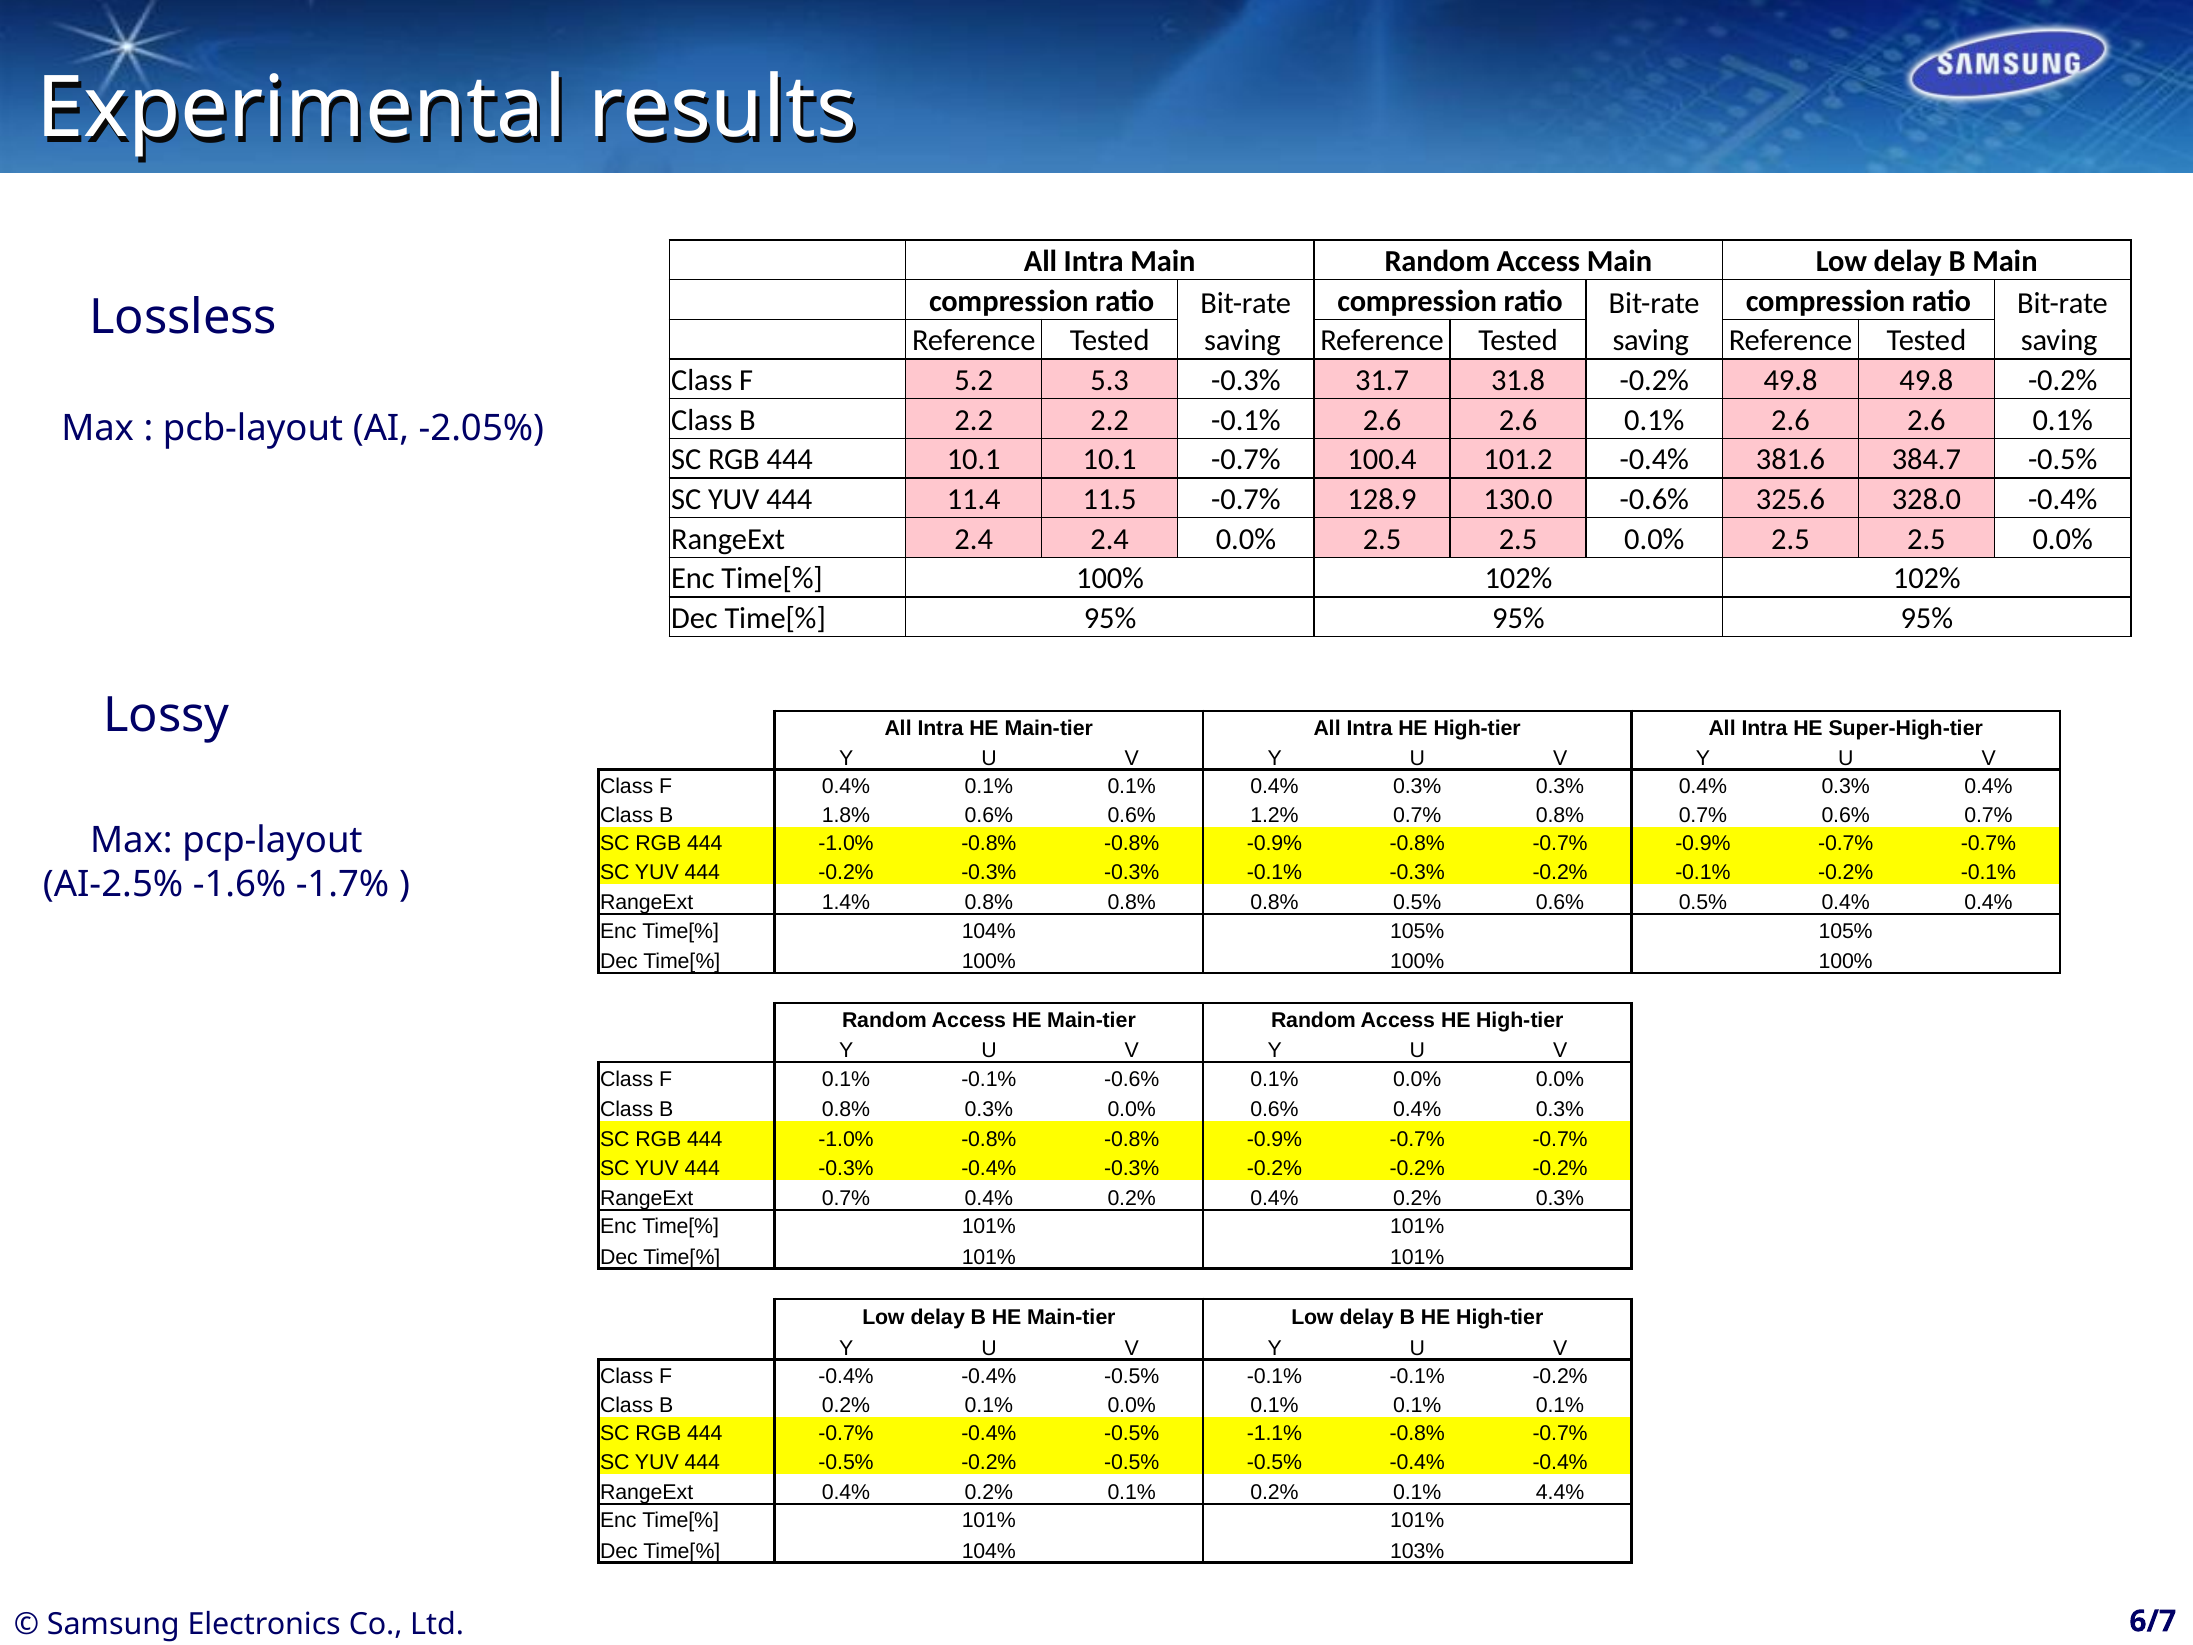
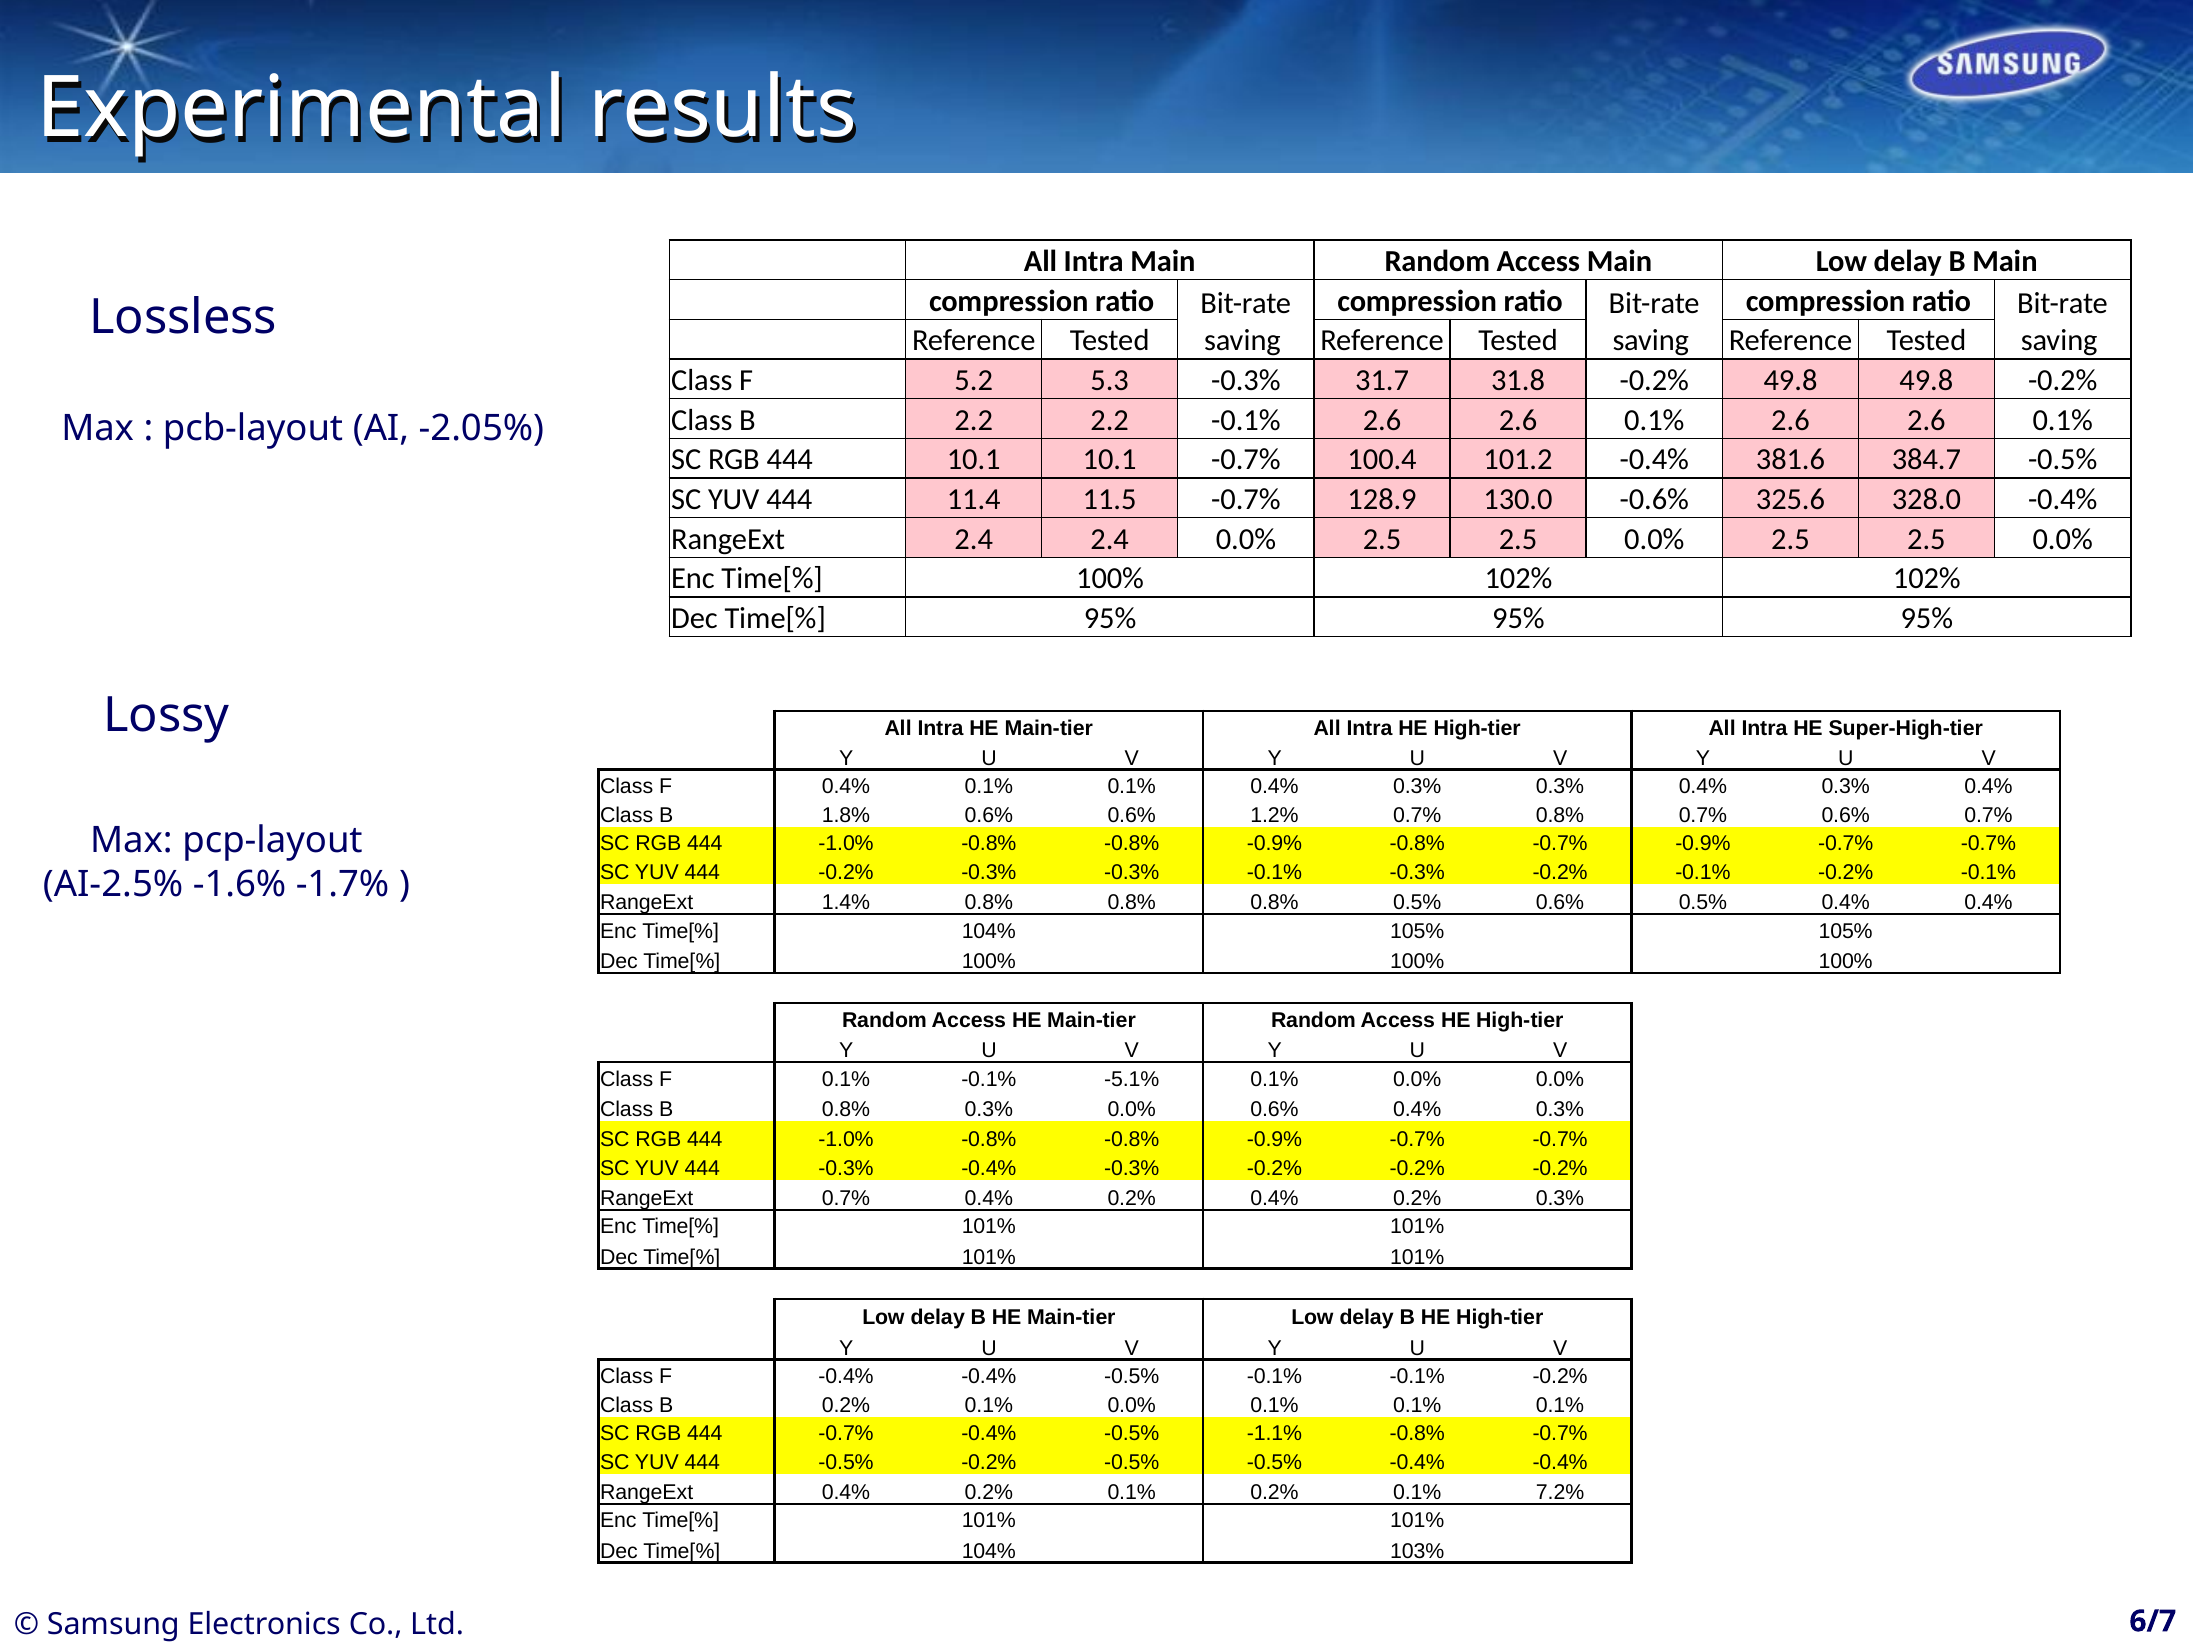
-0.1% -0.6%: -0.6% -> -5.1%
4.4%: 4.4% -> 7.2%
